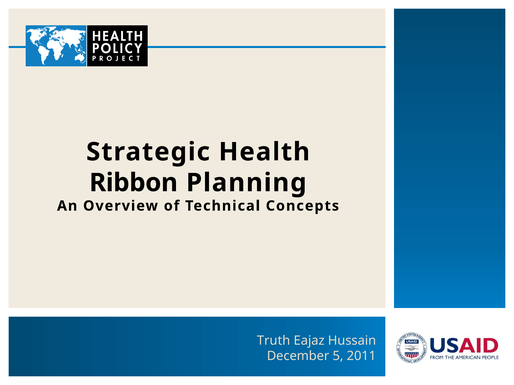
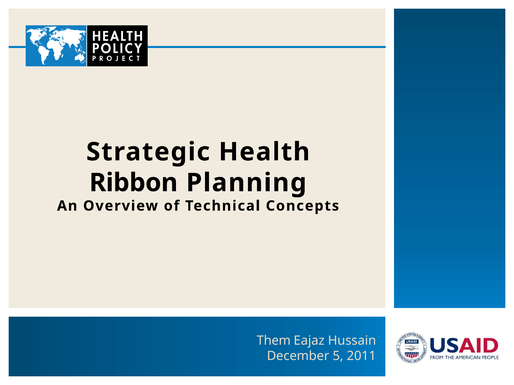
Truth: Truth -> Them
